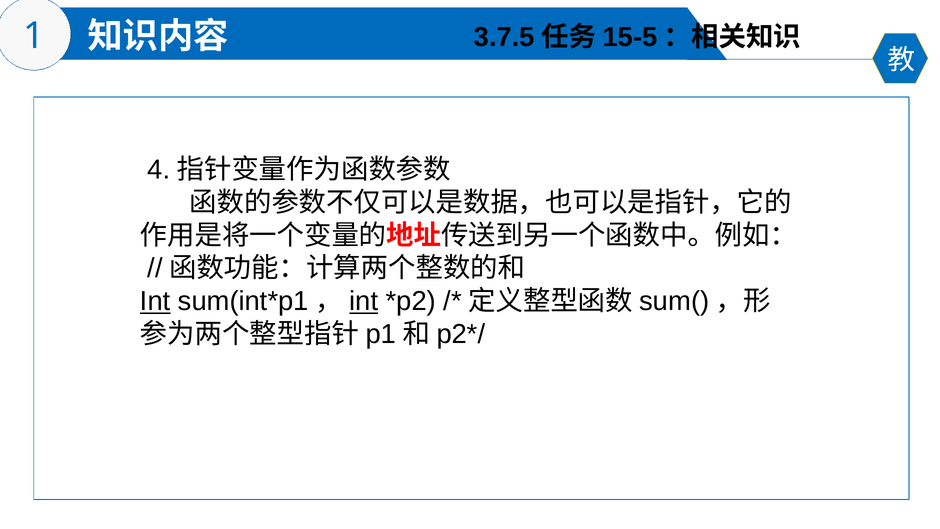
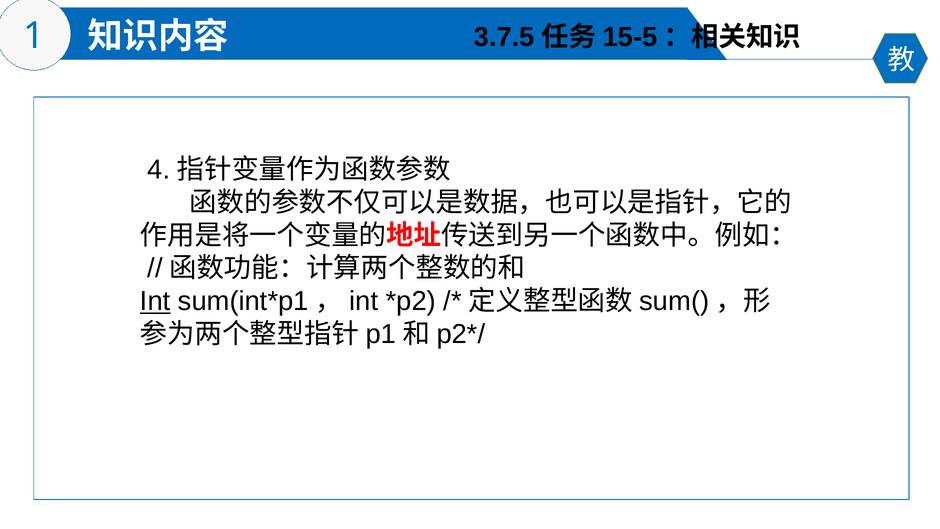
int at (364, 301) underline: present -> none
